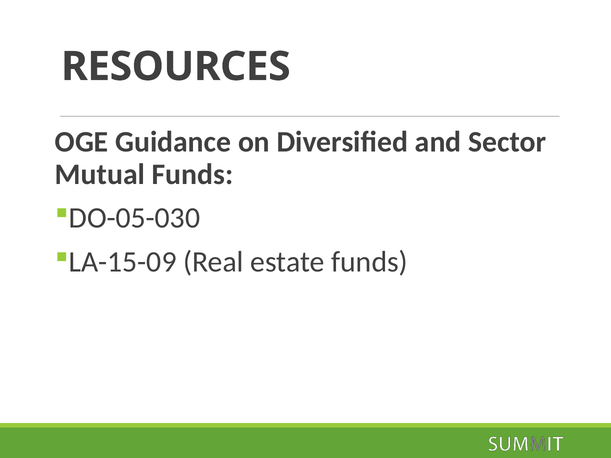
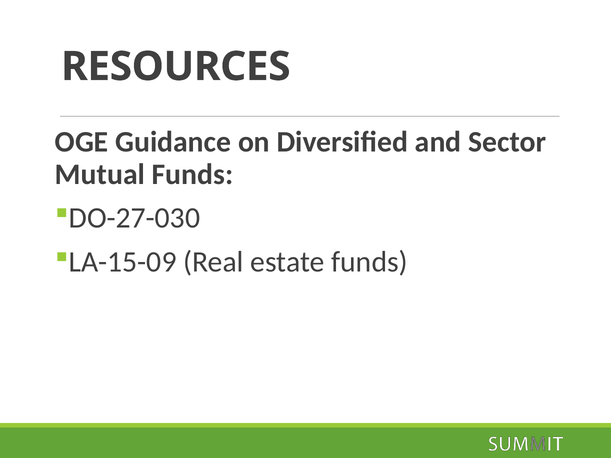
DO-05-030: DO-05-030 -> DO-27-030
